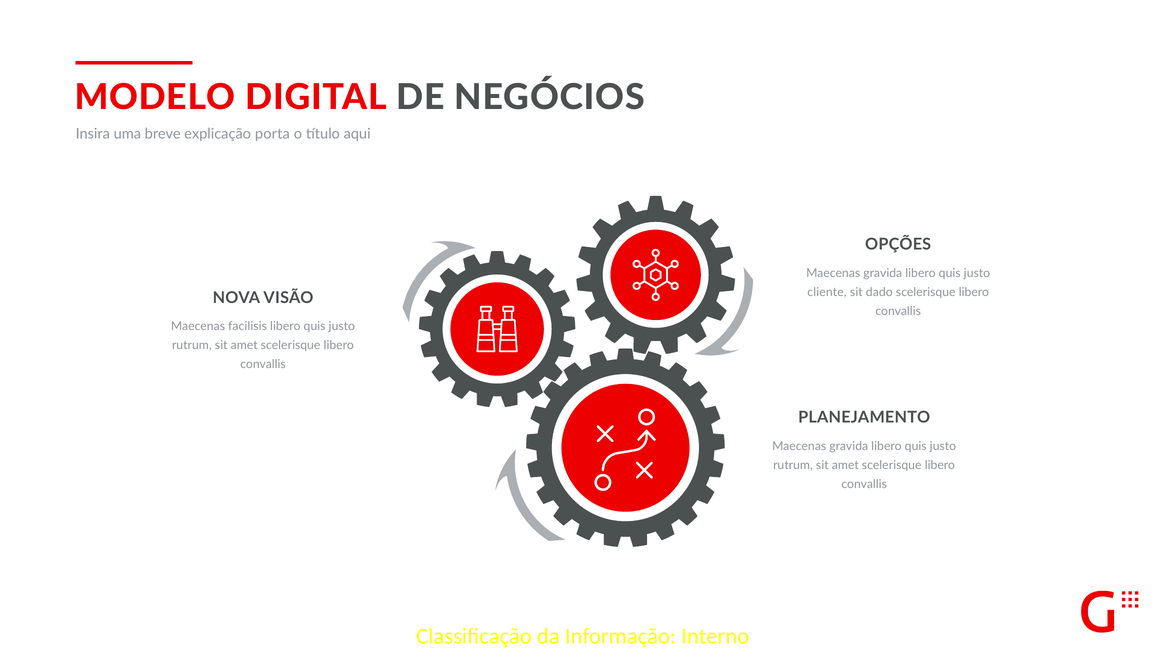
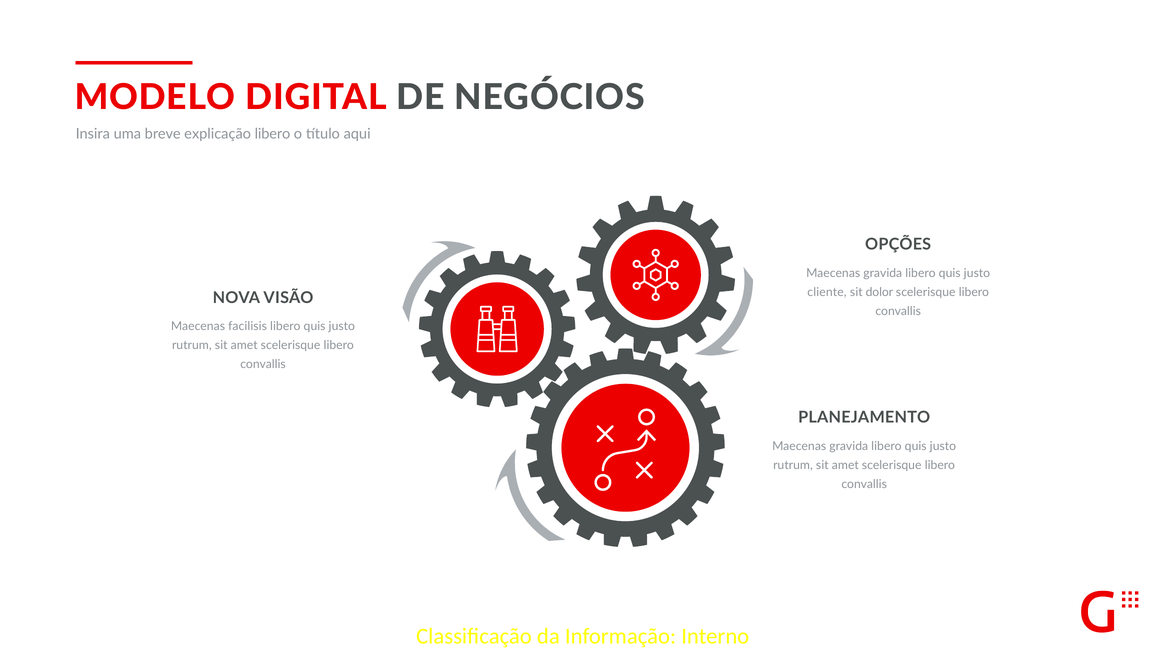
explicação porta: porta -> libero
dado: dado -> dolor
